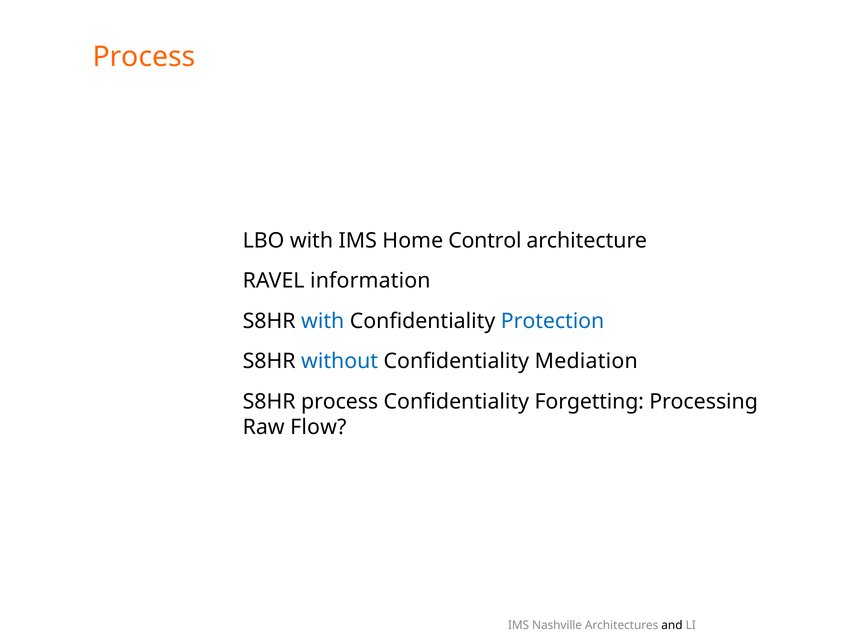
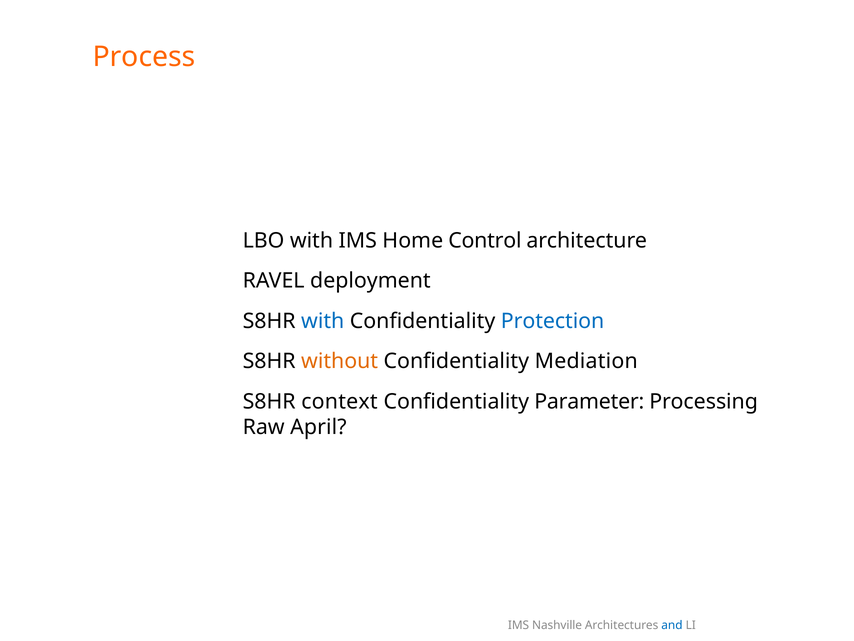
information: information -> deployment
without colour: blue -> orange
S8HR process: process -> context
Forgetting: Forgetting -> Parameter
Flow: Flow -> April
and colour: black -> blue
